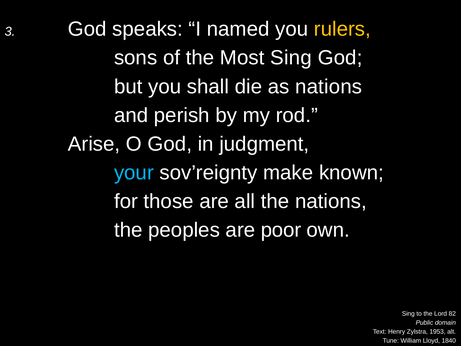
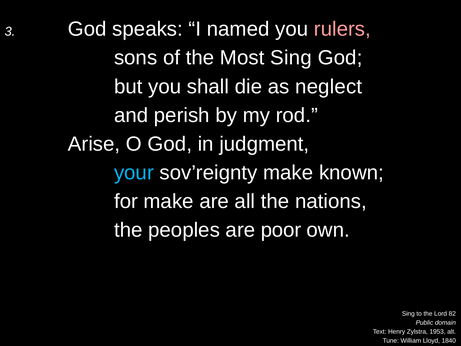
rulers colour: yellow -> pink
as nations: nations -> neglect
for those: those -> make
